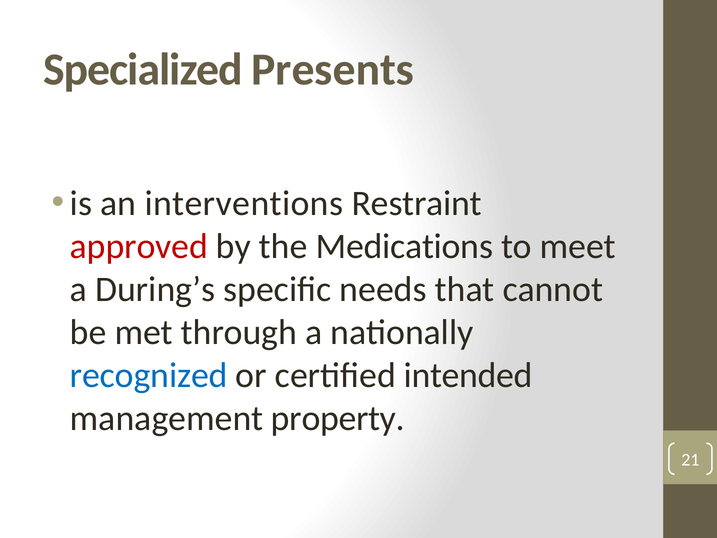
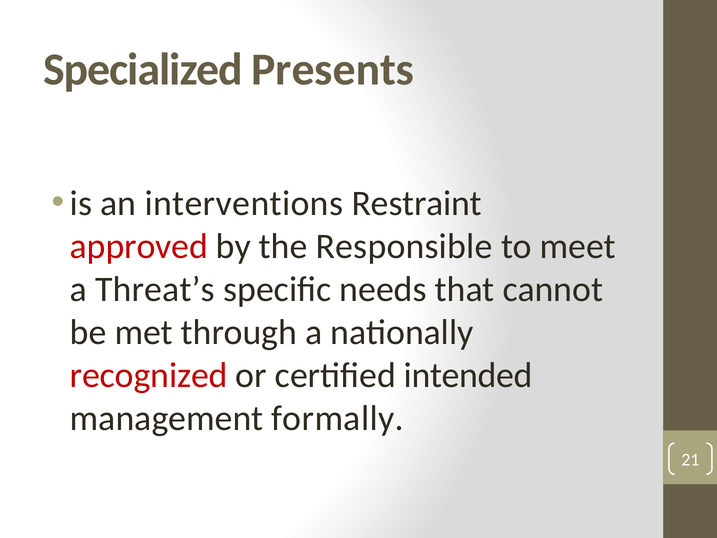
Medications: Medications -> Responsible
During’s: During’s -> Threat’s
recognized colour: blue -> red
property: property -> formally
